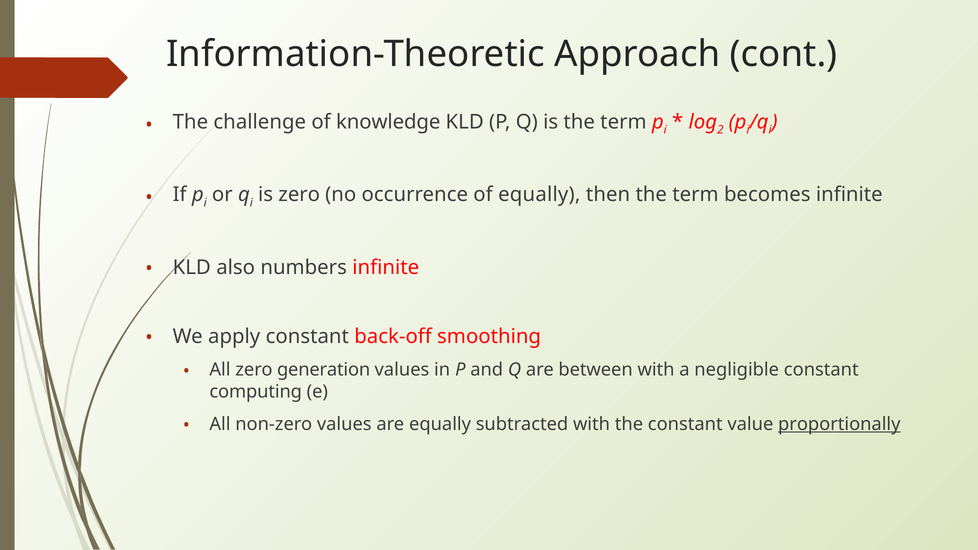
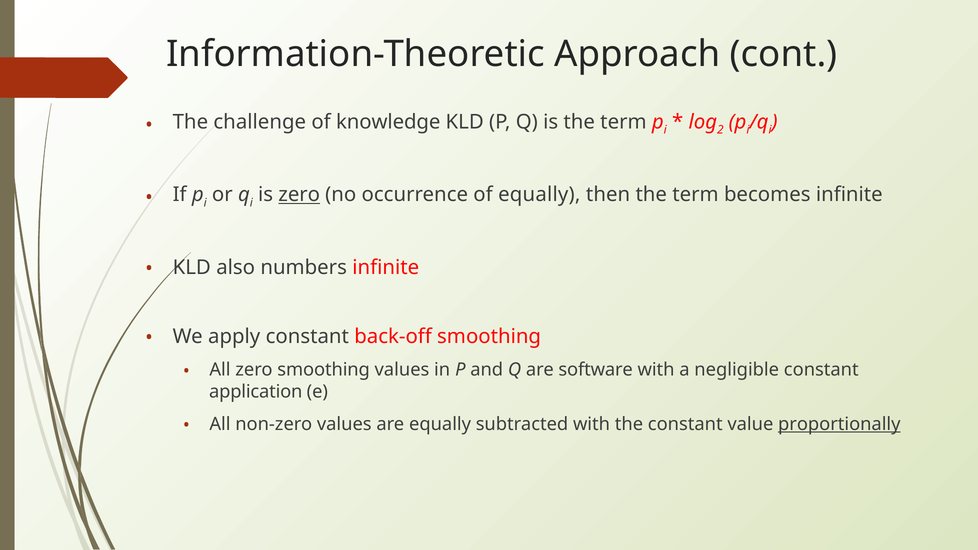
zero at (299, 195) underline: none -> present
zero generation: generation -> smoothing
between: between -> software
computing: computing -> application
